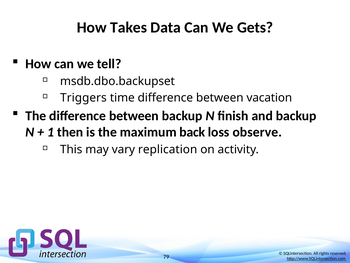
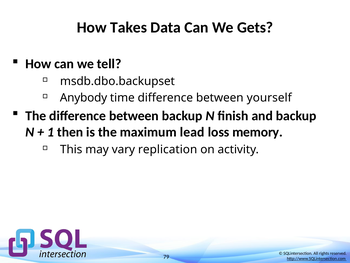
Triggers: Triggers -> Anybody
vacation: vacation -> yourself
back: back -> lead
observe: observe -> memory
